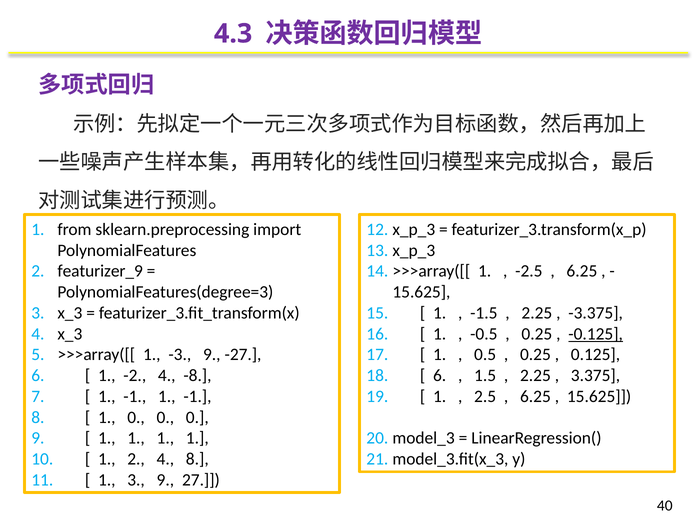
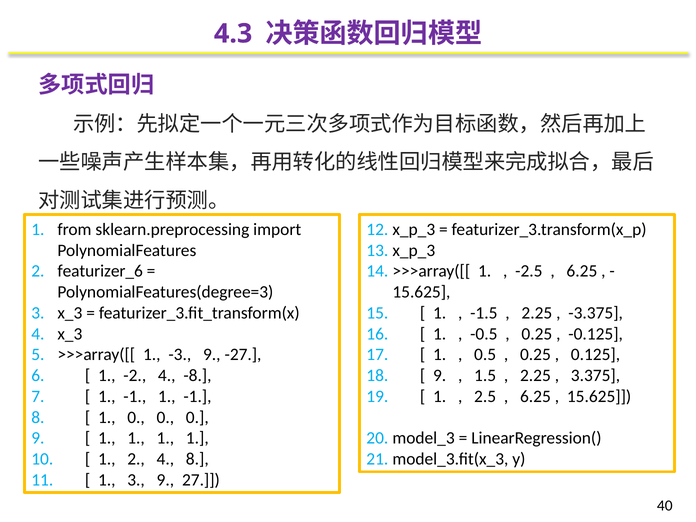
featurizer_9: featurizer_9 -> featurizer_6
-0.125 underline: present -> none
6 at (440, 376): 6 -> 9
